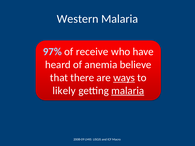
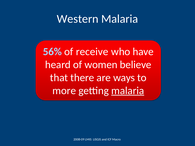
97%: 97% -> 56%
anemia: anemia -> women
ways underline: present -> none
likely: likely -> more
